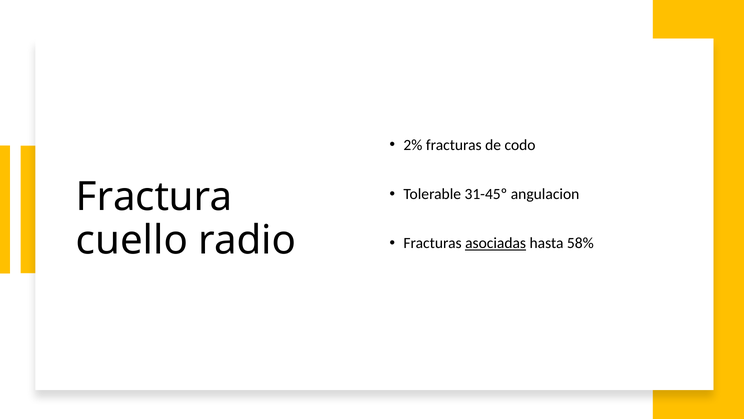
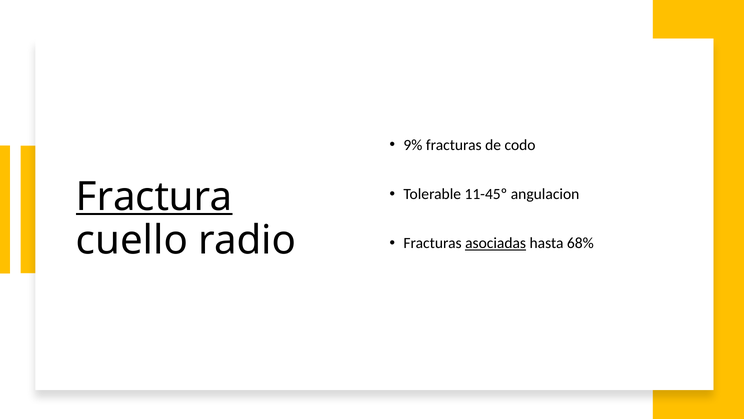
2%: 2% -> 9%
Fractura underline: none -> present
31-45º: 31-45º -> 11-45º
58%: 58% -> 68%
